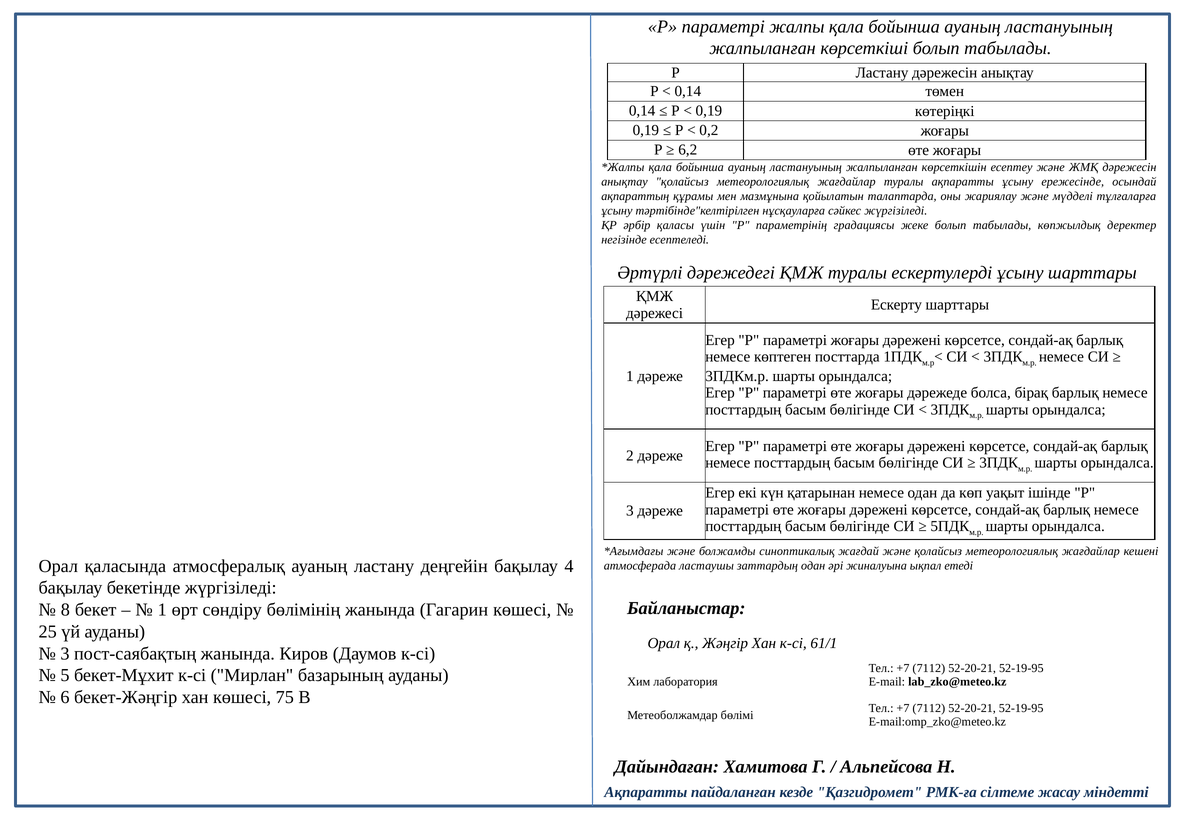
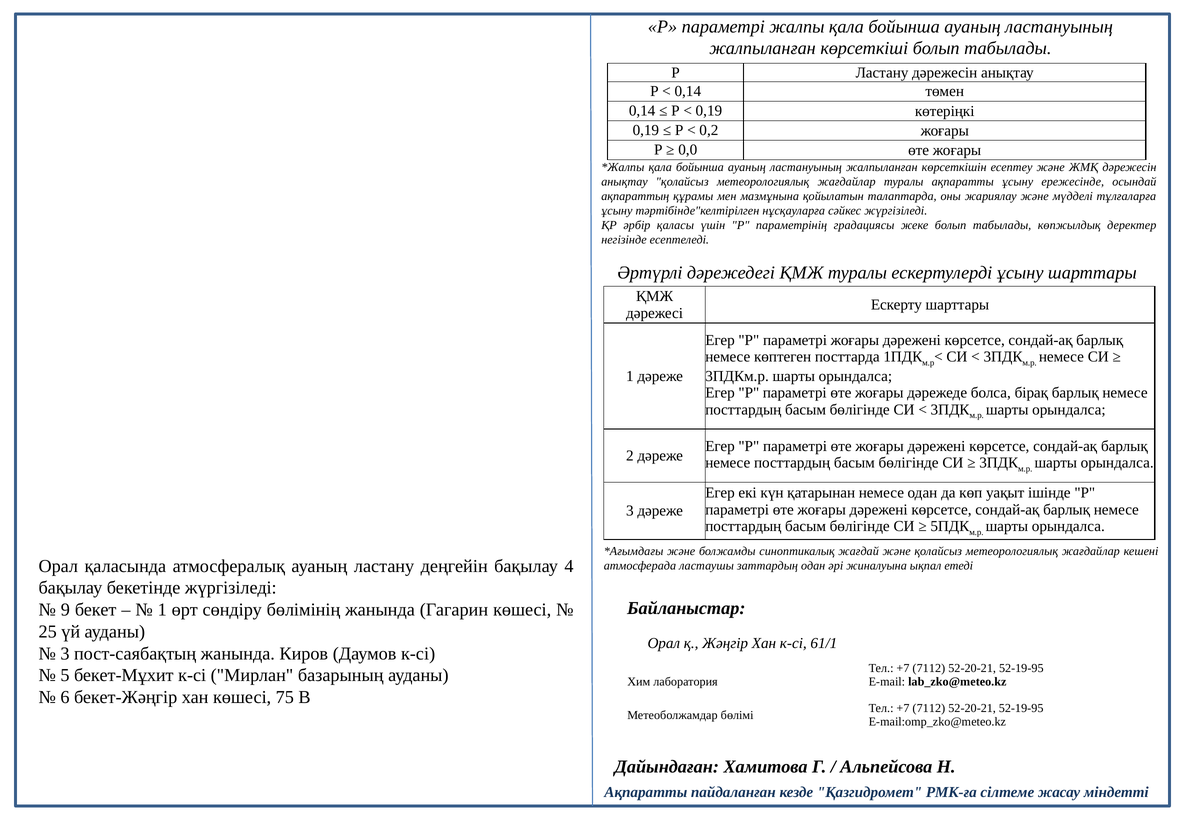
6,2: 6,2 -> 0,0
8: 8 -> 9
